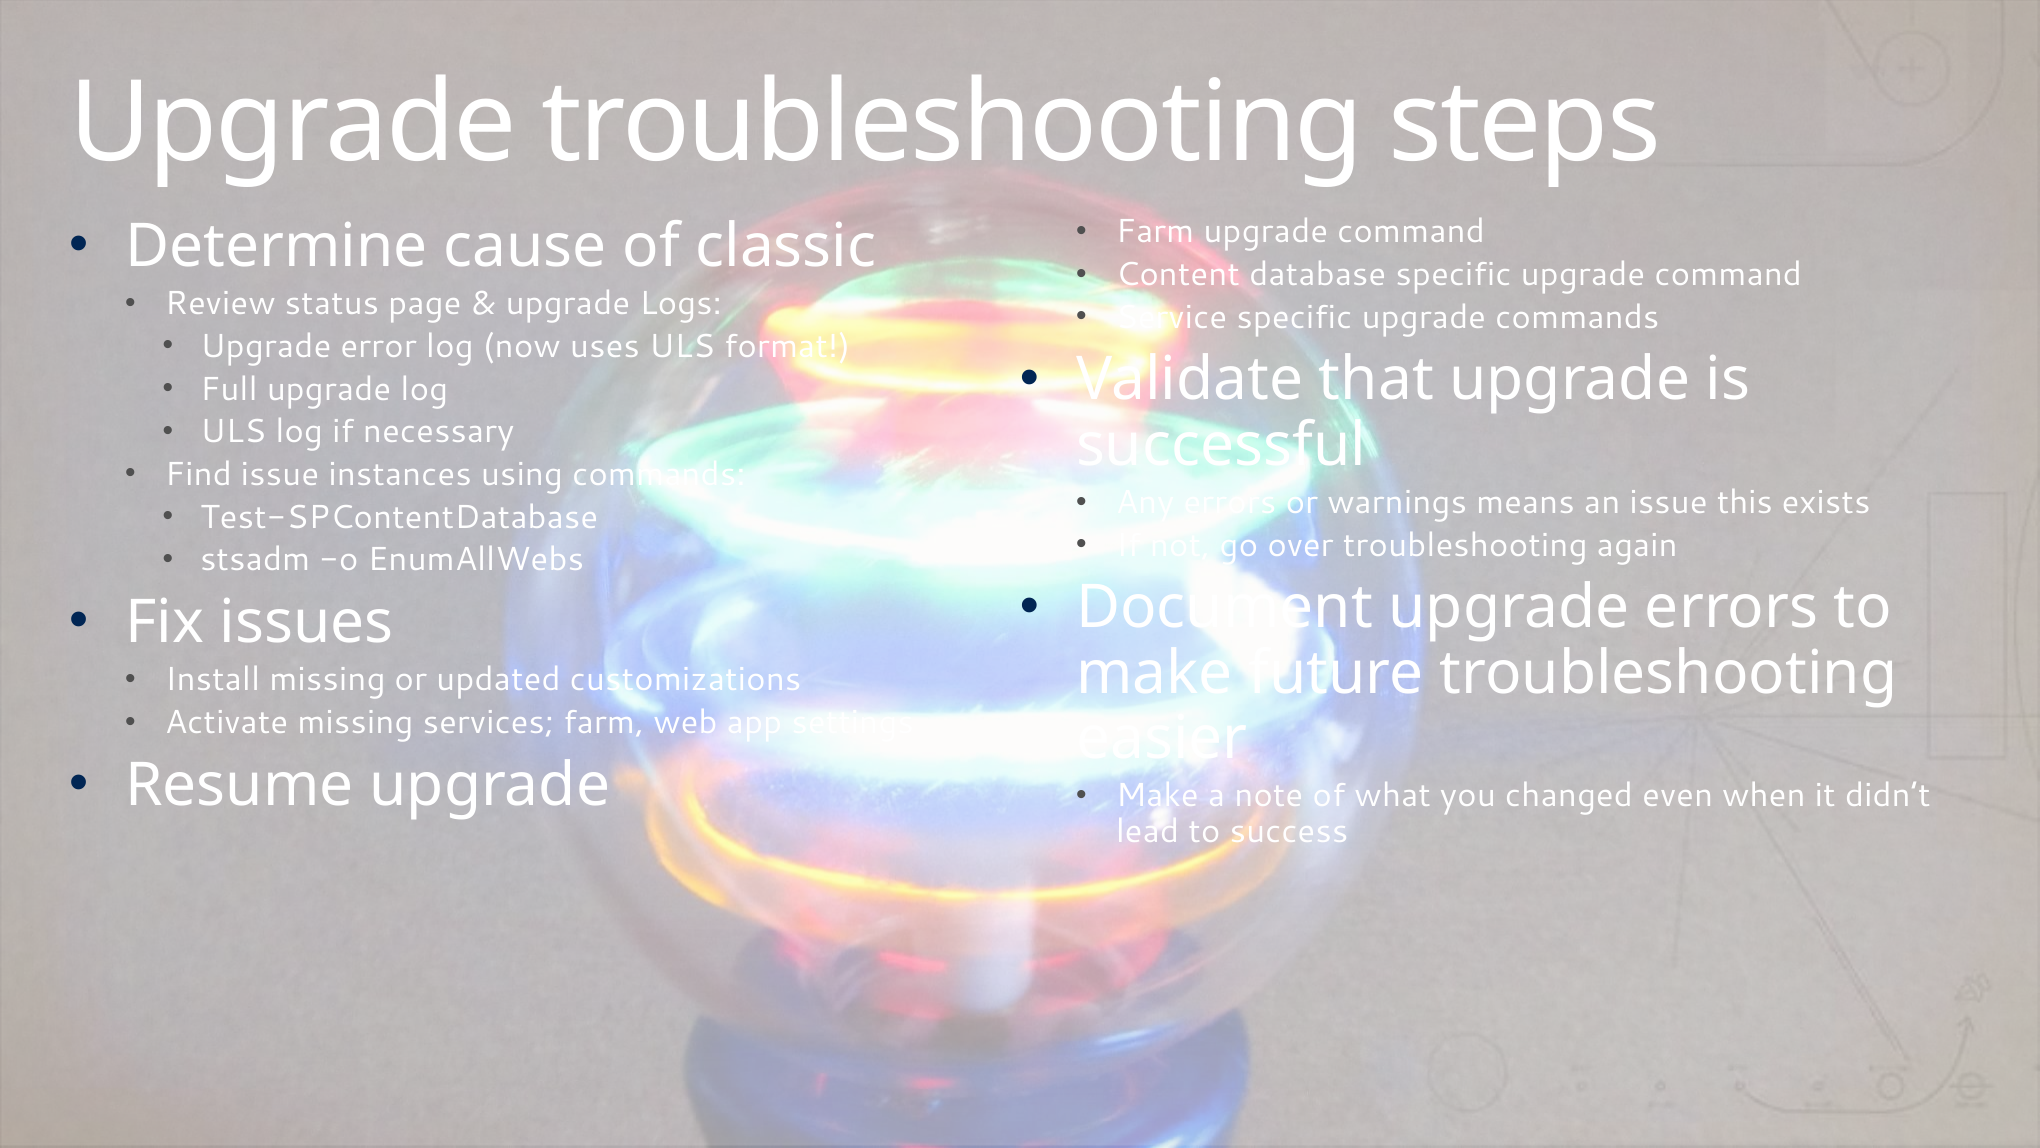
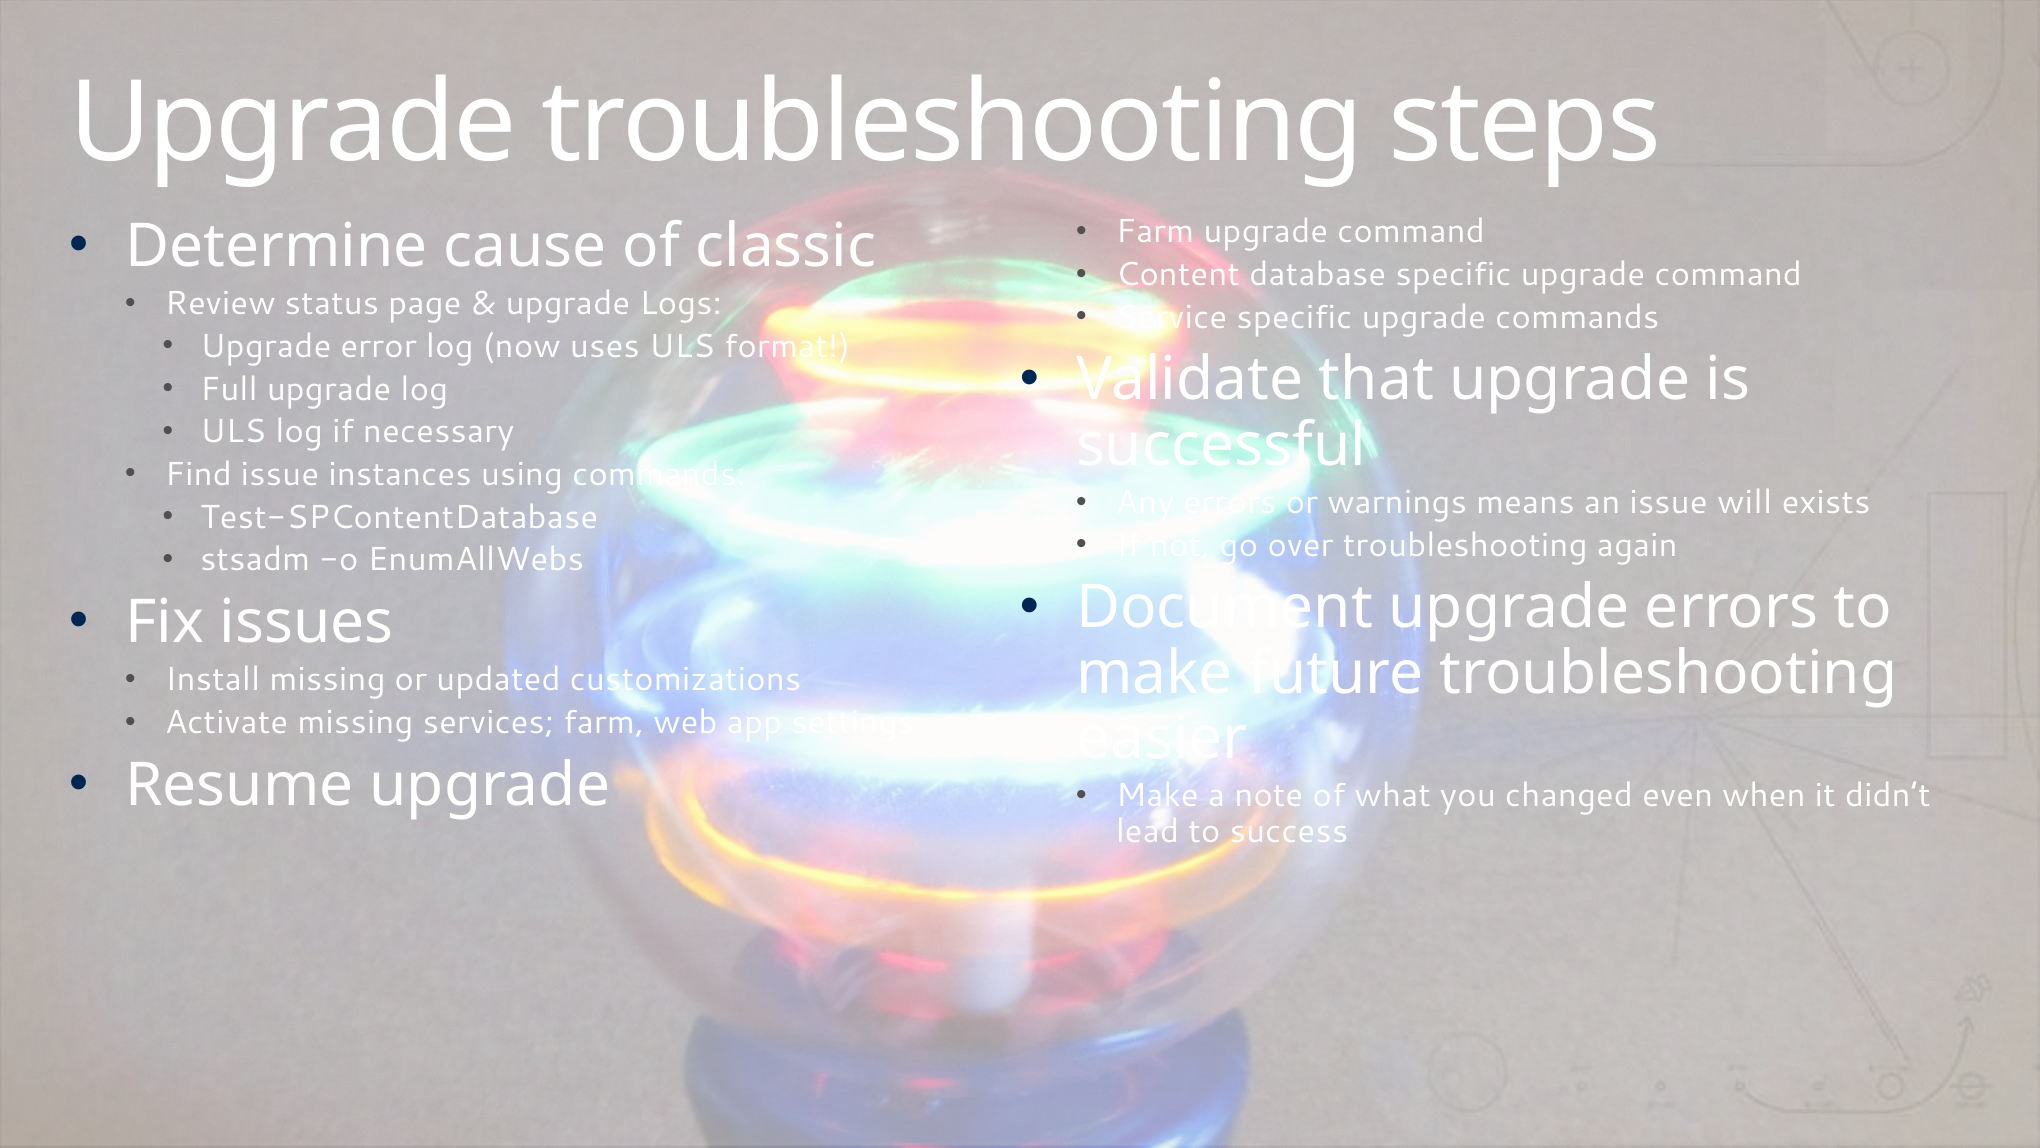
this: this -> will
